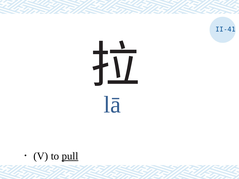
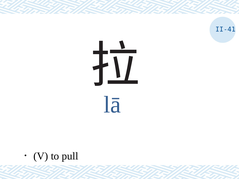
pull underline: present -> none
